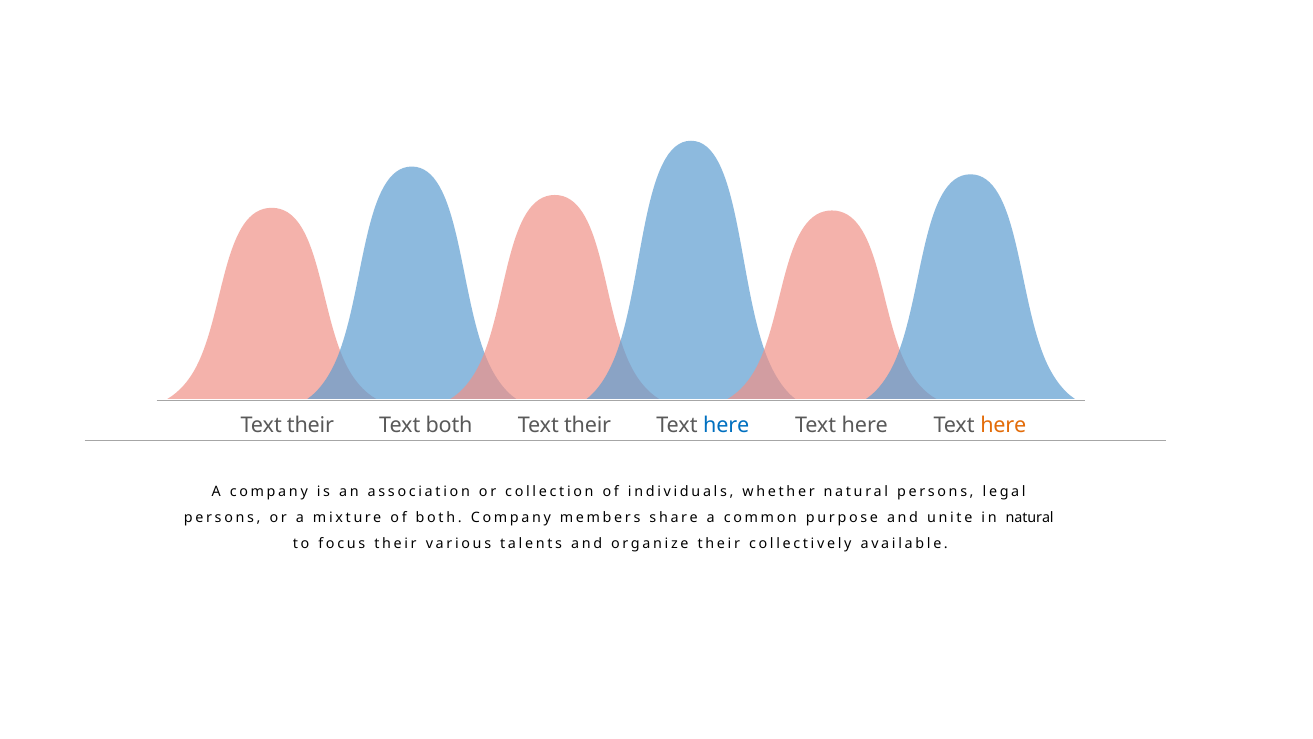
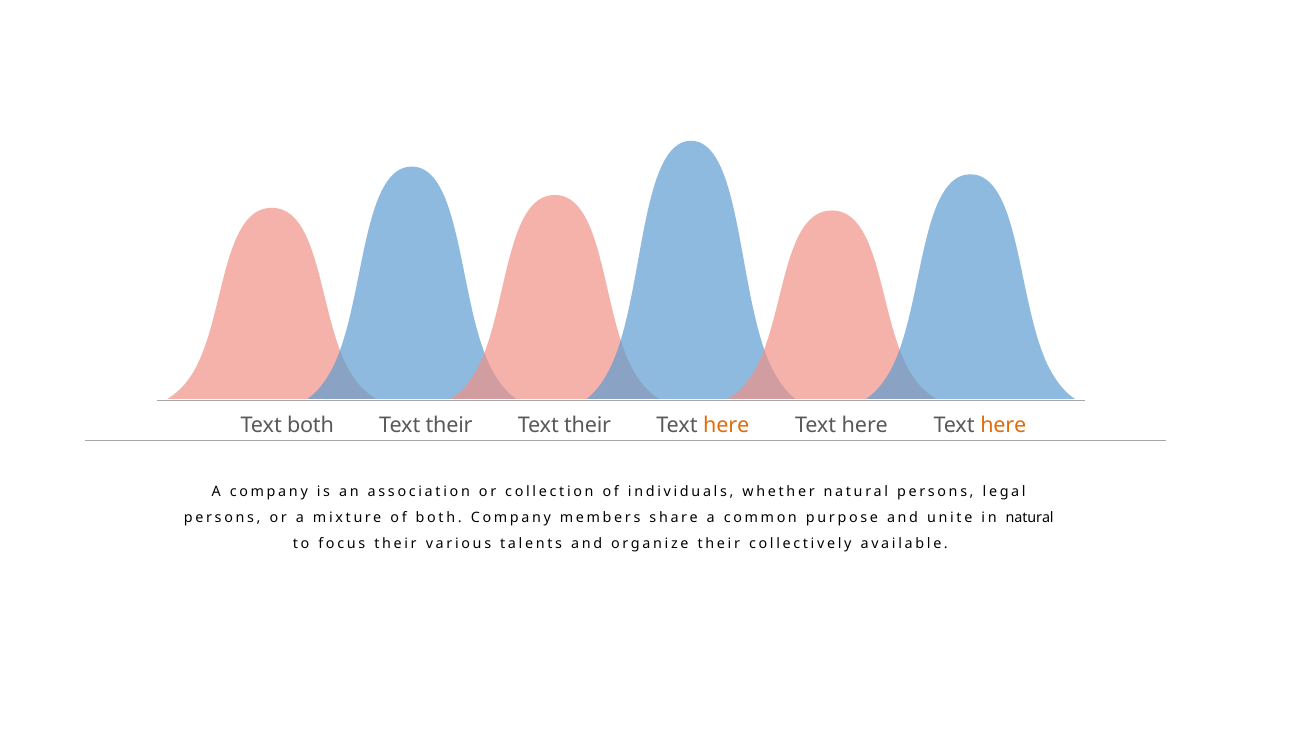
their at (310, 425): their -> both
both at (449, 425): both -> their
here at (726, 425) colour: blue -> orange
